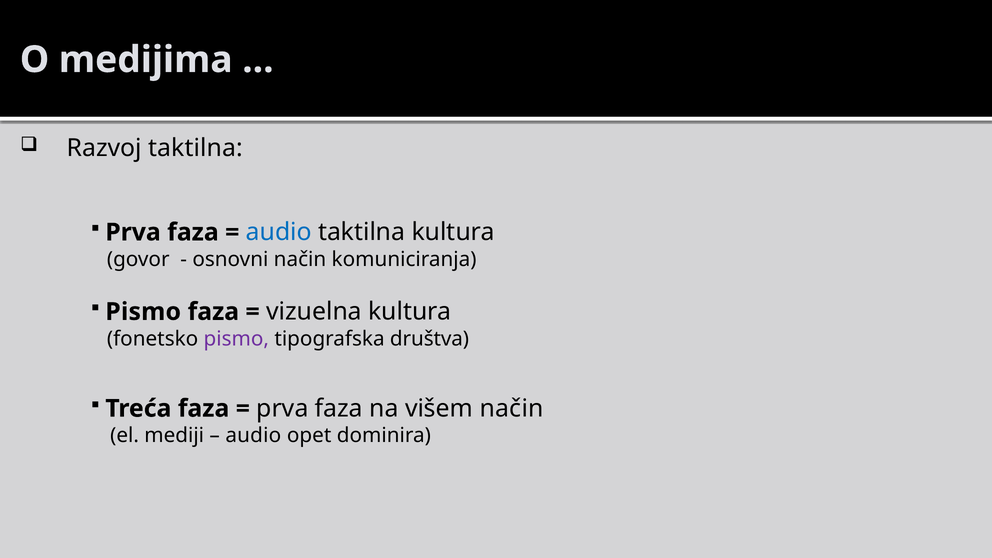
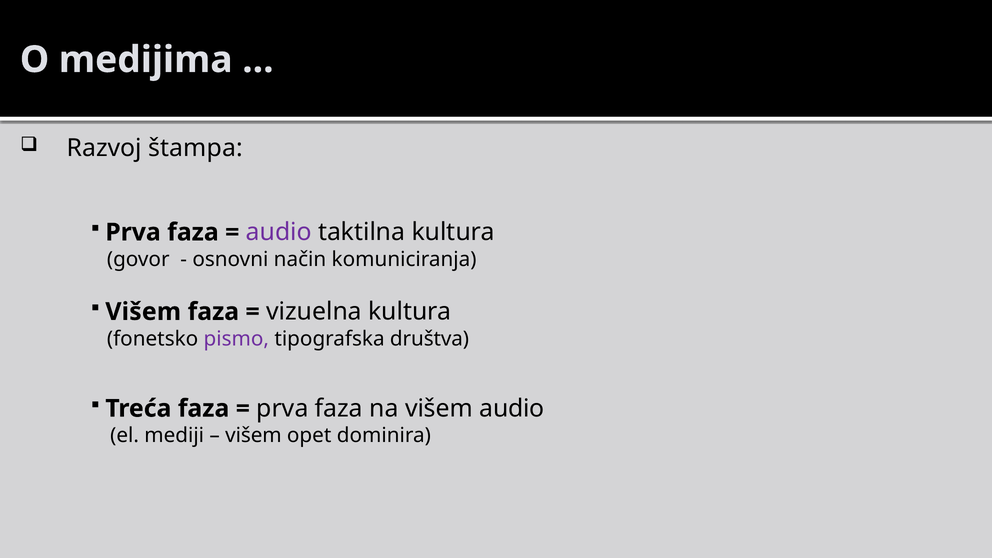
Razvoj taktilna: taktilna -> štampa
audio at (279, 232) colour: blue -> purple
Pismo at (143, 312): Pismo -> Višem
višem način: način -> audio
audio at (253, 436): audio -> višem
